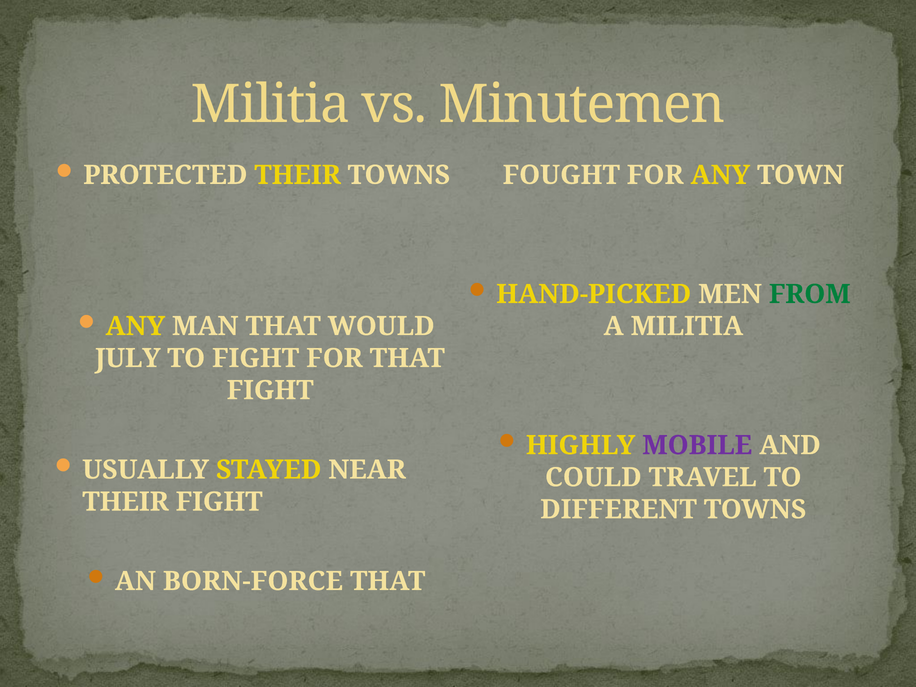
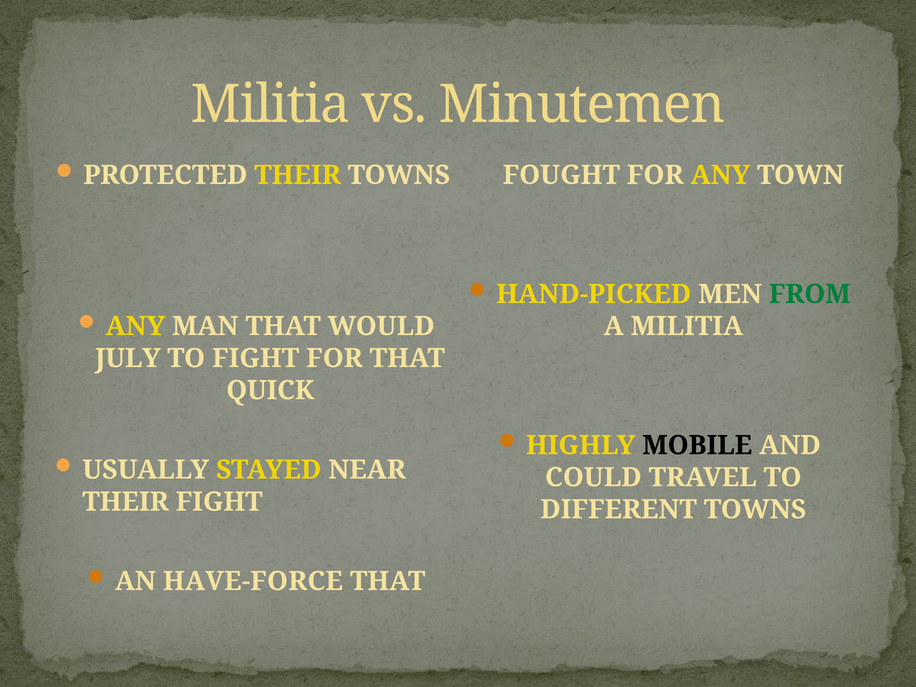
FIGHT at (270, 390): FIGHT -> QUICK
MOBILE colour: purple -> black
BORN-FORCE: BORN-FORCE -> HAVE-FORCE
